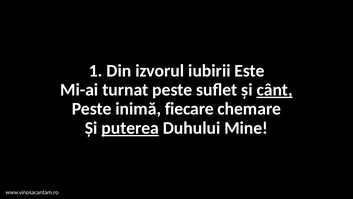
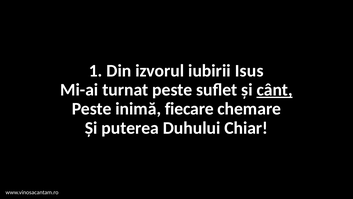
Este: Este -> Isus
puterea underline: present -> none
Mine: Mine -> Chiar
